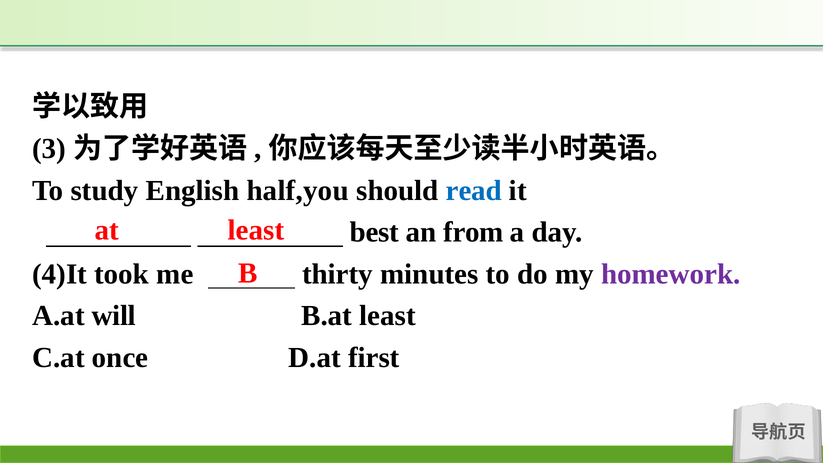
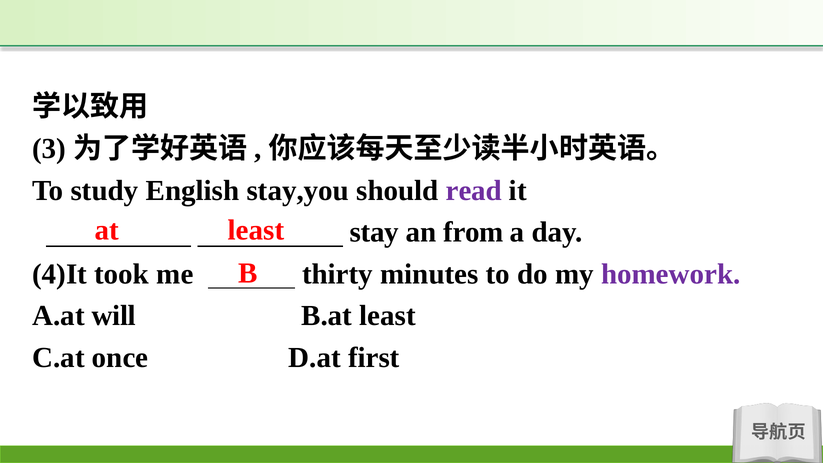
half,you: half,you -> stay,you
read colour: blue -> purple
best: best -> stay
